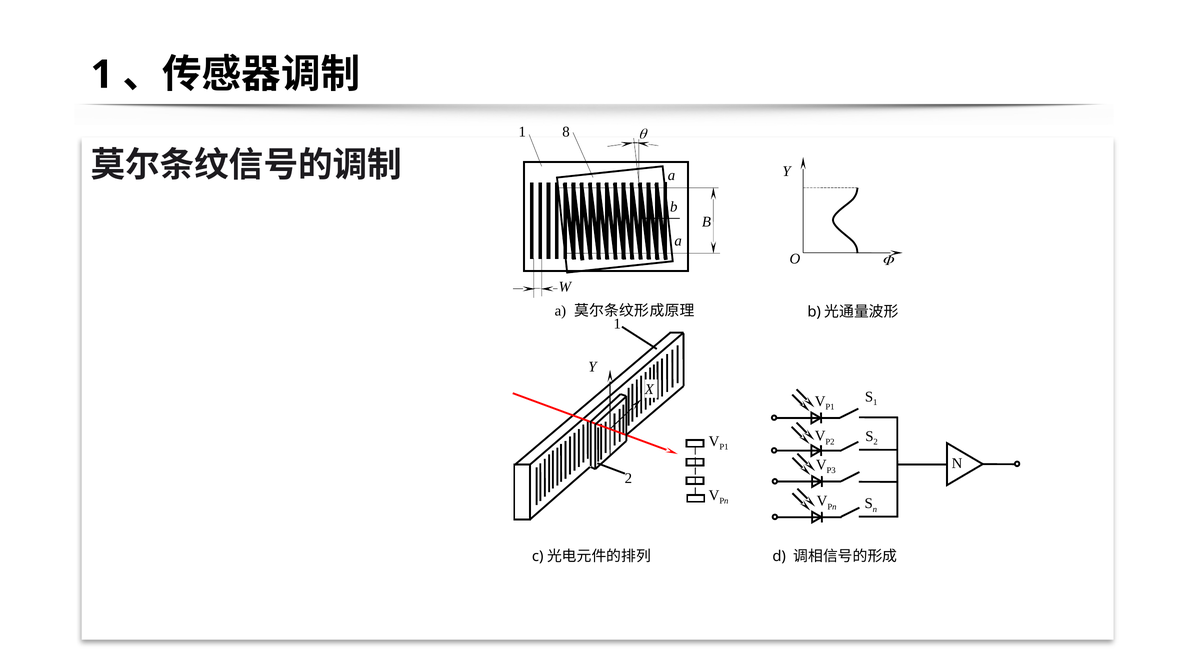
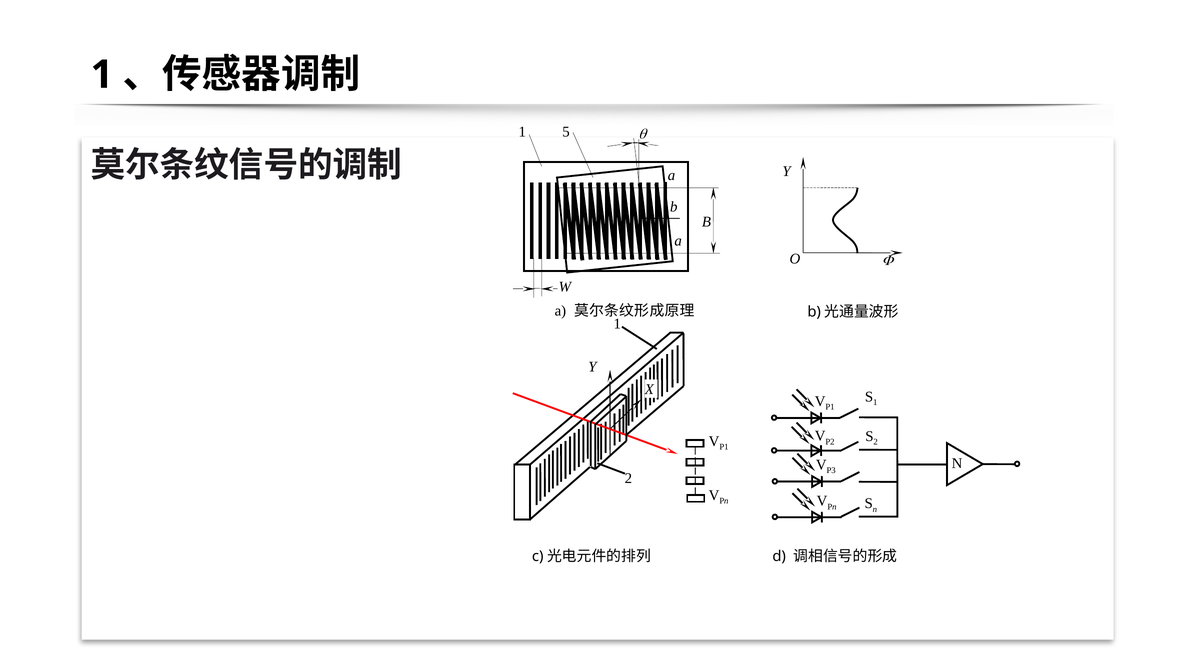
8: 8 -> 5
